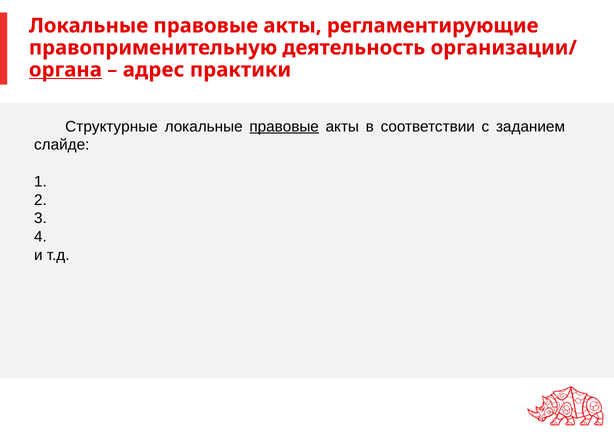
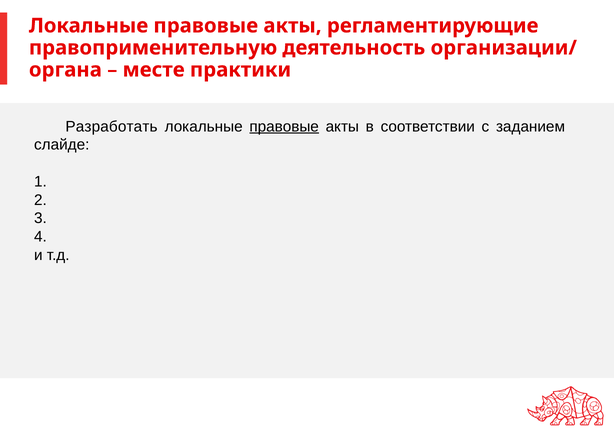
органа underline: present -> none
адрес: адрес -> месте
Структурные: Структурные -> Разработать
